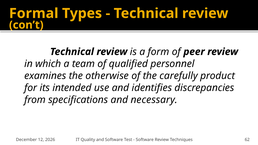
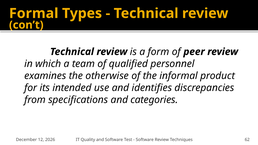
carefully: carefully -> informal
necessary: necessary -> categories
